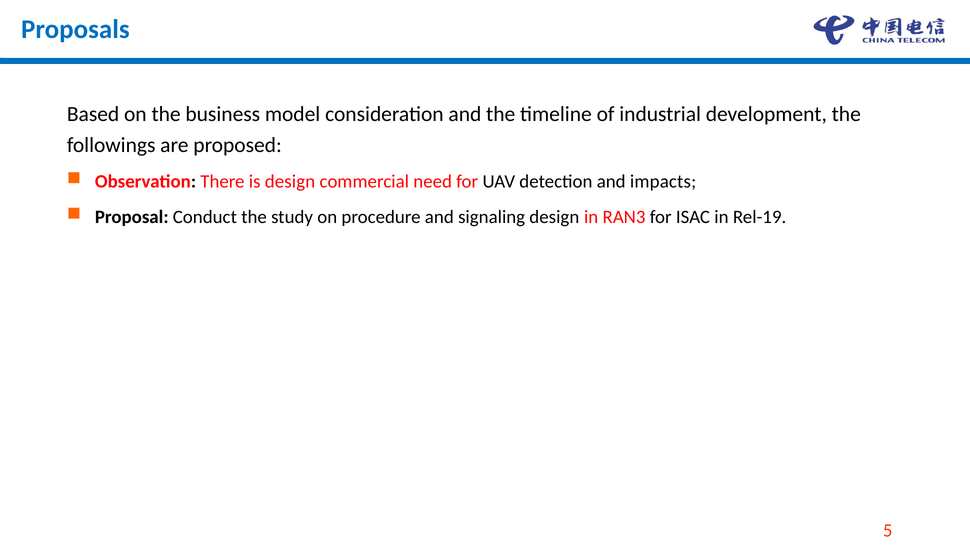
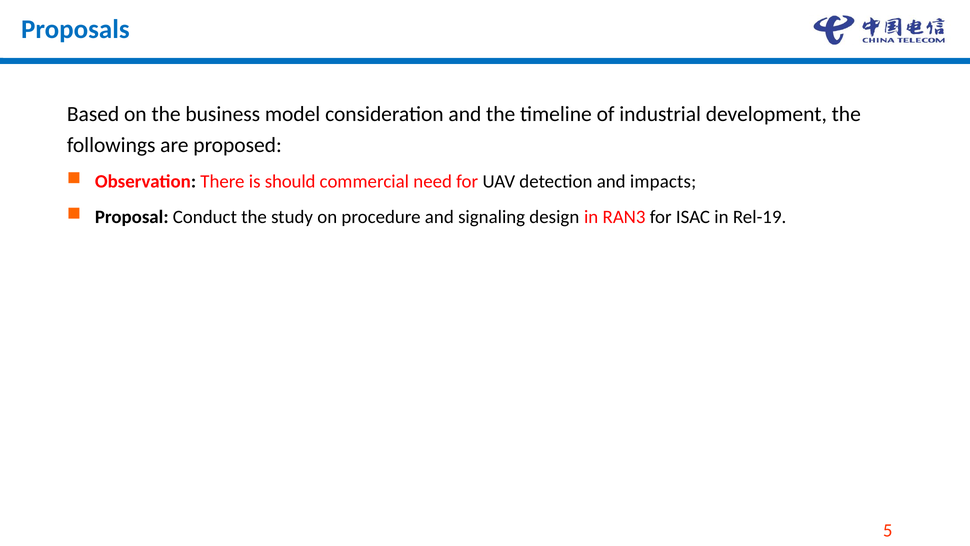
is design: design -> should
